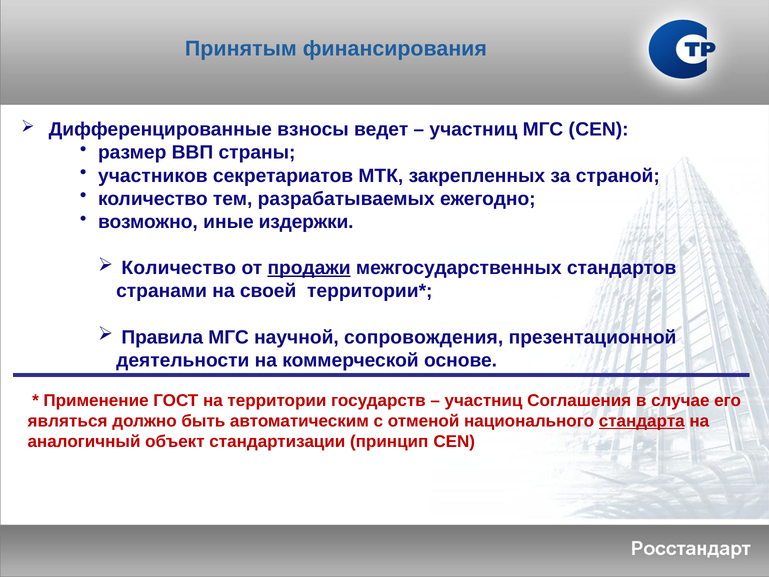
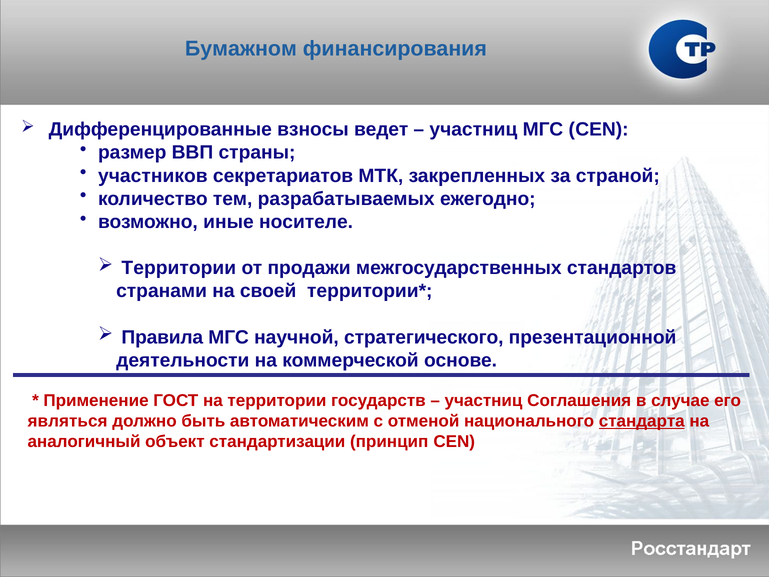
Принятым: Принятым -> Бумажном
издержки: издержки -> носителе
Количество at (179, 268): Количество -> Территории
продажи underline: present -> none
сопровождения: сопровождения -> стратегического
